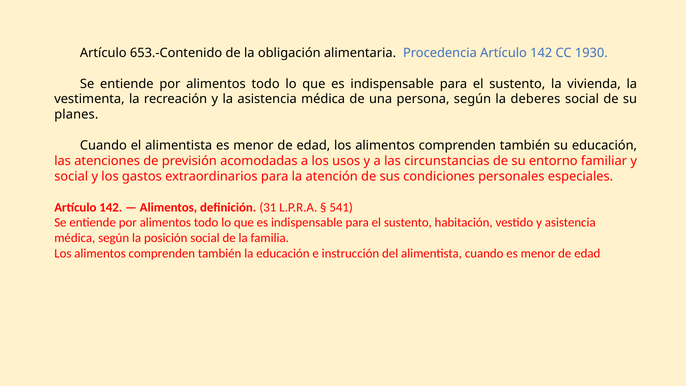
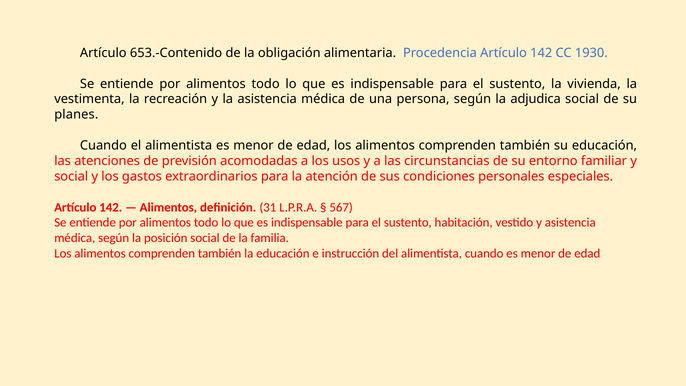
deberes: deberes -> adjudica
541: 541 -> 567
